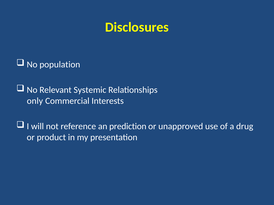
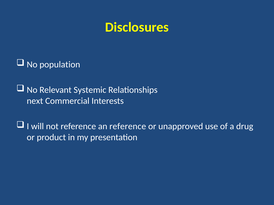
only: only -> next
an prediction: prediction -> reference
